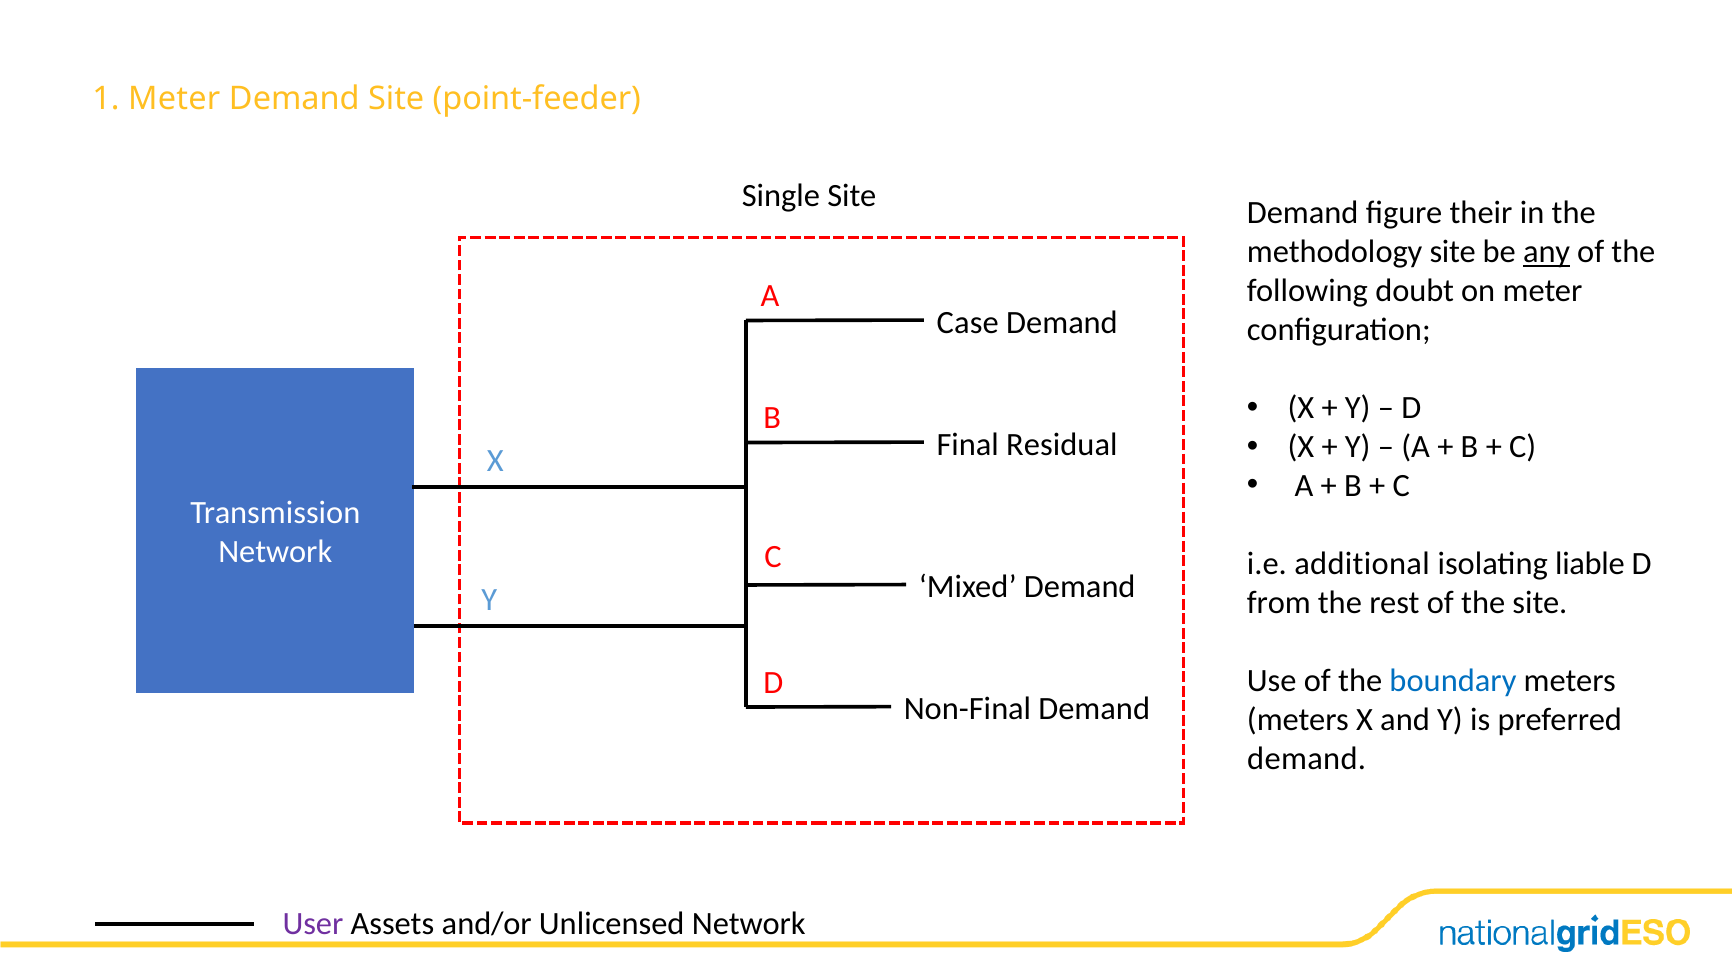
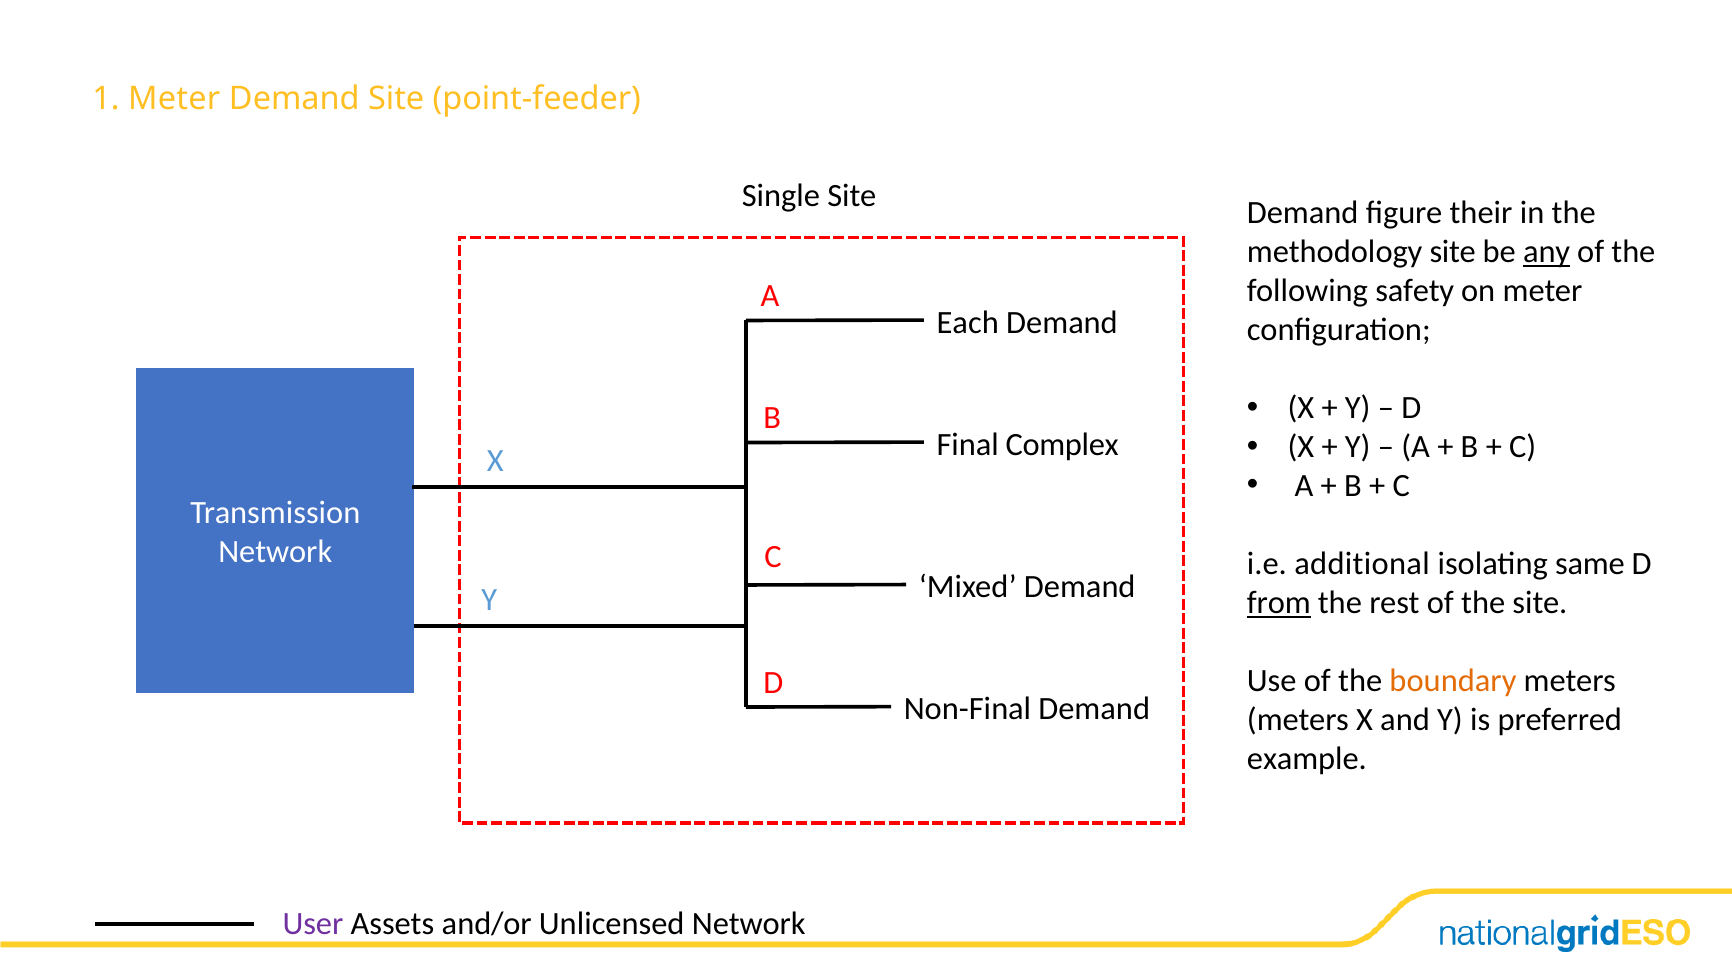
doubt: doubt -> safety
Case: Case -> Each
Residual: Residual -> Complex
liable: liable -> same
from underline: none -> present
boundary colour: blue -> orange
demand at (1307, 759): demand -> example
